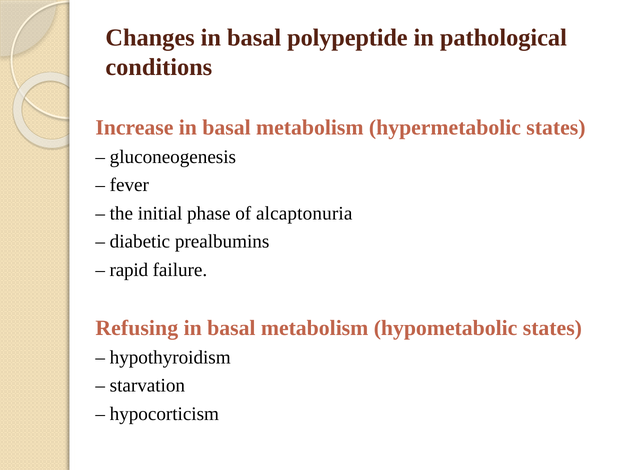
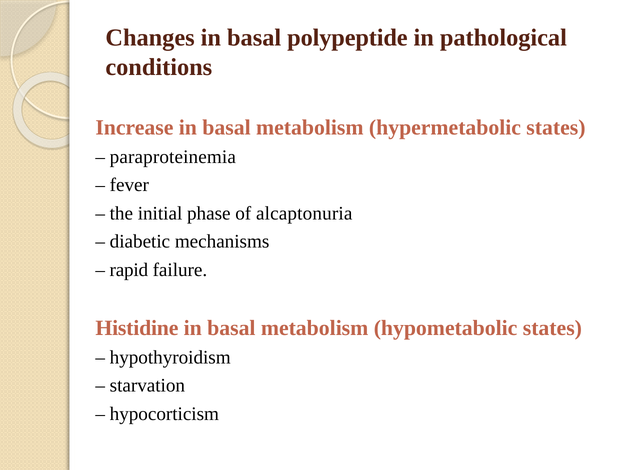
gluconeogenesis: gluconeogenesis -> paraproteinemia
prealbumins: prealbumins -> mechanisms
Refusing: Refusing -> Histidine
